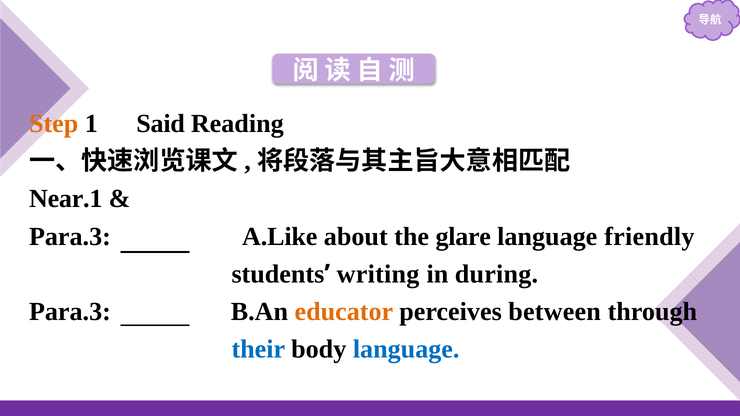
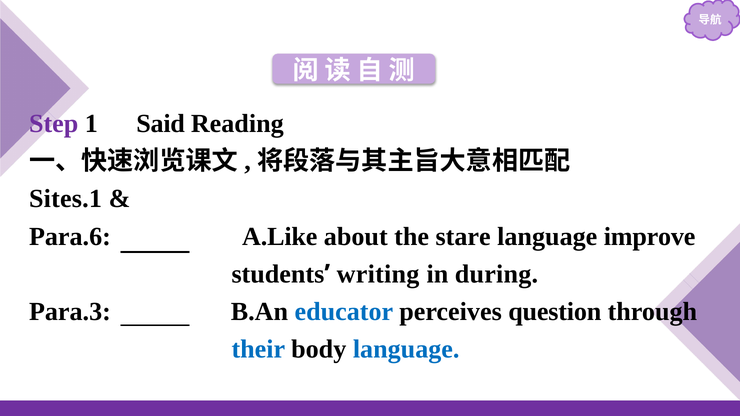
Step colour: orange -> purple
Near.1: Near.1 -> Sites.1
Para.3 at (70, 237): Para.3 -> Para.6
glare: glare -> stare
friendly: friendly -> improve
educator colour: orange -> blue
between: between -> question
